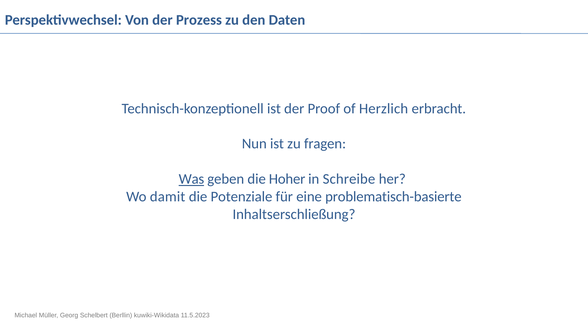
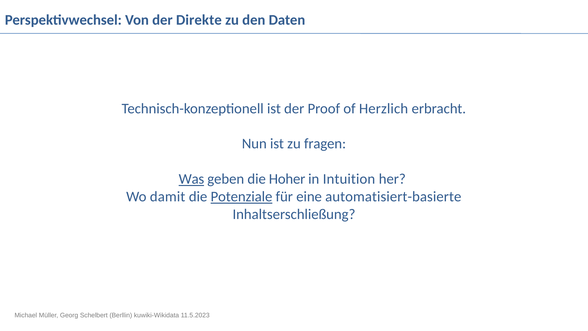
Prozess: Prozess -> Direkte
Schreibe: Schreibe -> Intuition
Potenziale underline: none -> present
problematisch-basierte: problematisch-basierte -> automatisiert-basierte
